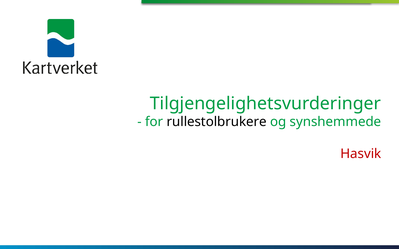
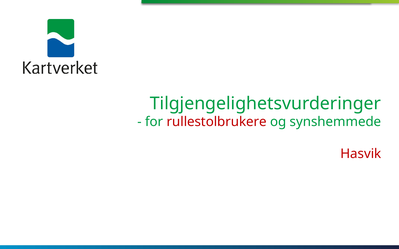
rullestolbrukere colour: black -> red
